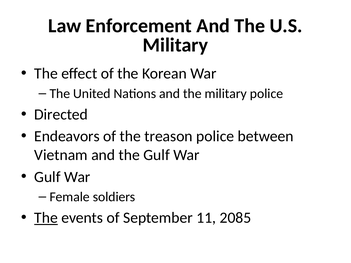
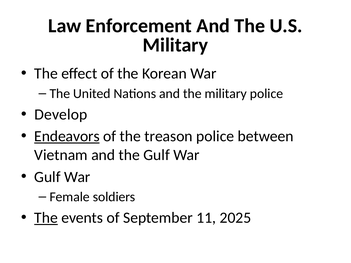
Directed: Directed -> Develop
Endeavors underline: none -> present
2085: 2085 -> 2025
